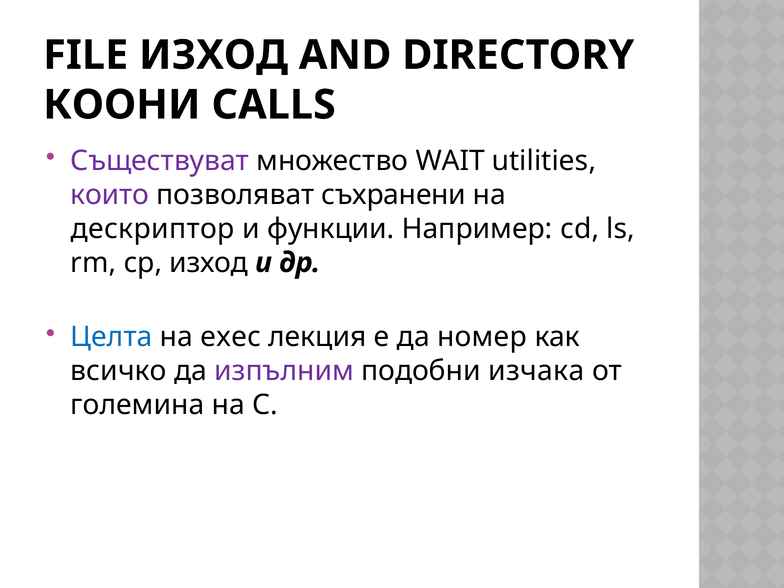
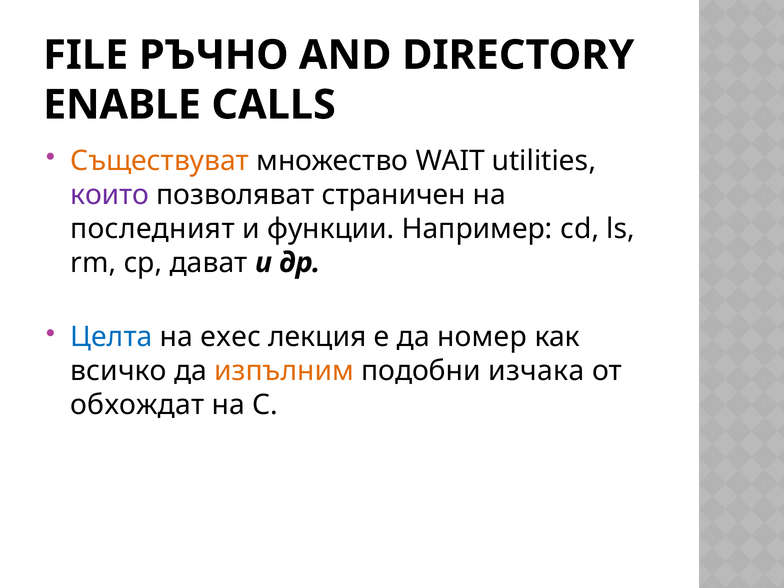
FILE ИЗХОД: ИЗХОД -> РЪЧНО
КООНИ: КООНИ -> ENABLE
Съществуват colour: purple -> orange
съхранени: съхранени -> страничен
дескриптор: дескриптор -> последният
cp изход: изход -> дават
изпълним colour: purple -> orange
големина: големина -> обхождат
